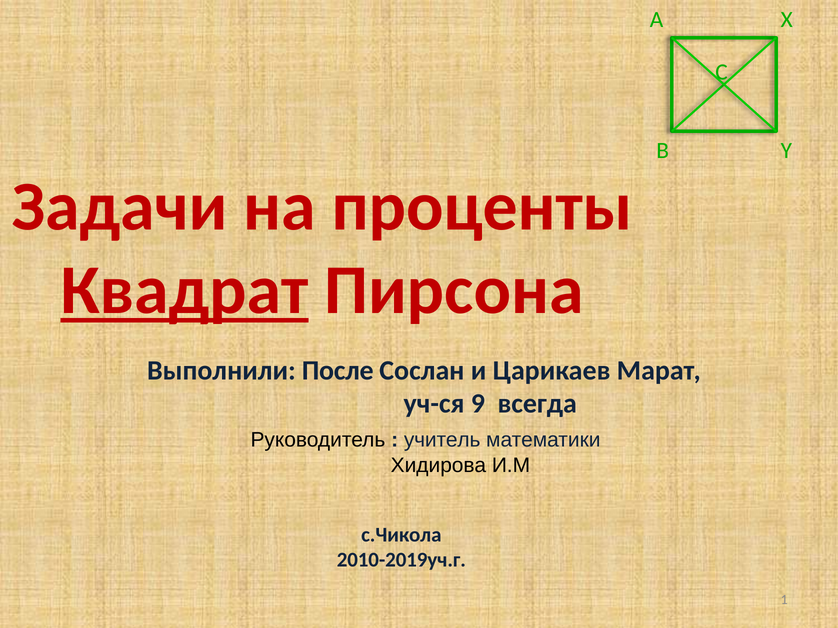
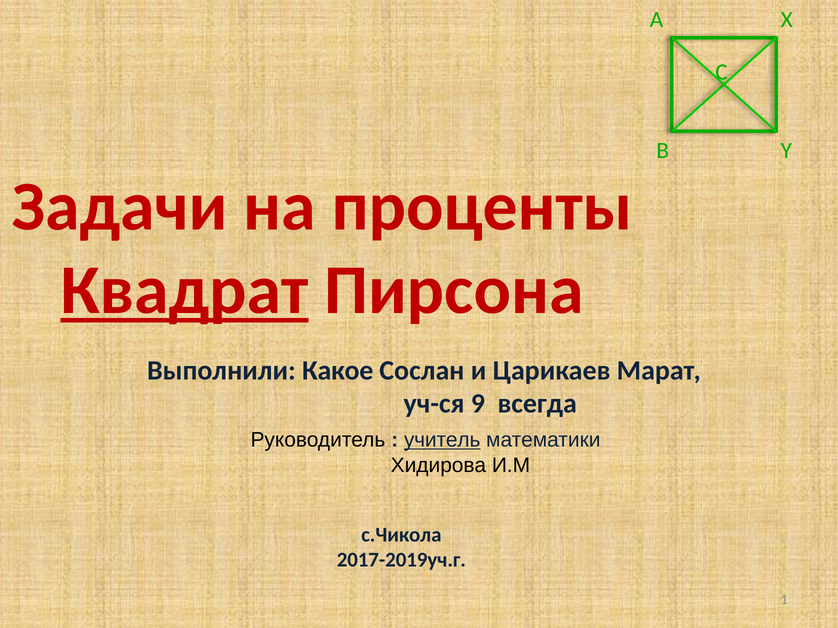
После: После -> Какое
учитель underline: none -> present
2010-2019уч.г: 2010-2019уч.г -> 2017-2019уч.г
